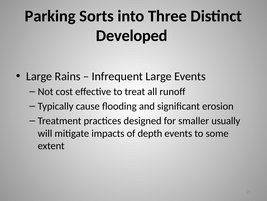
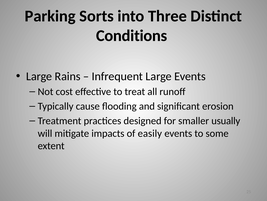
Developed: Developed -> Conditions
depth: depth -> easily
